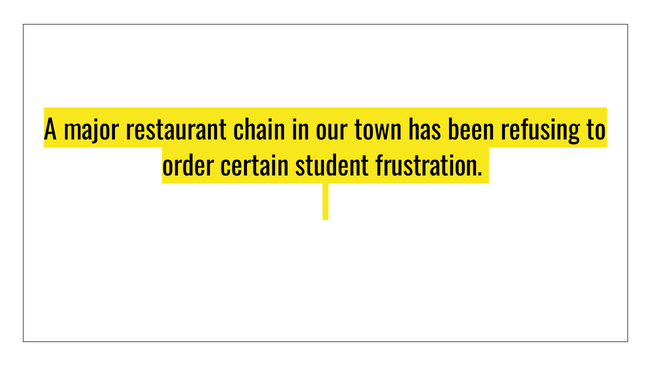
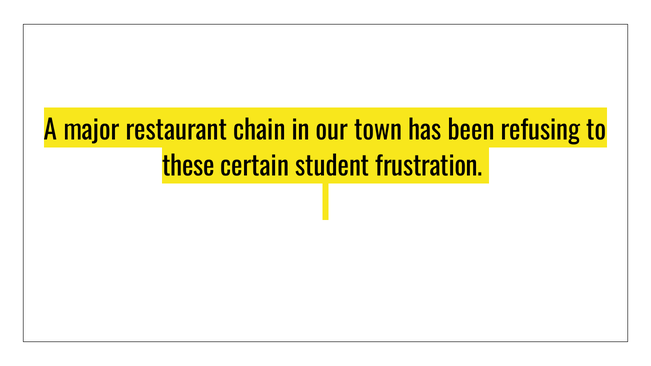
order: order -> these
